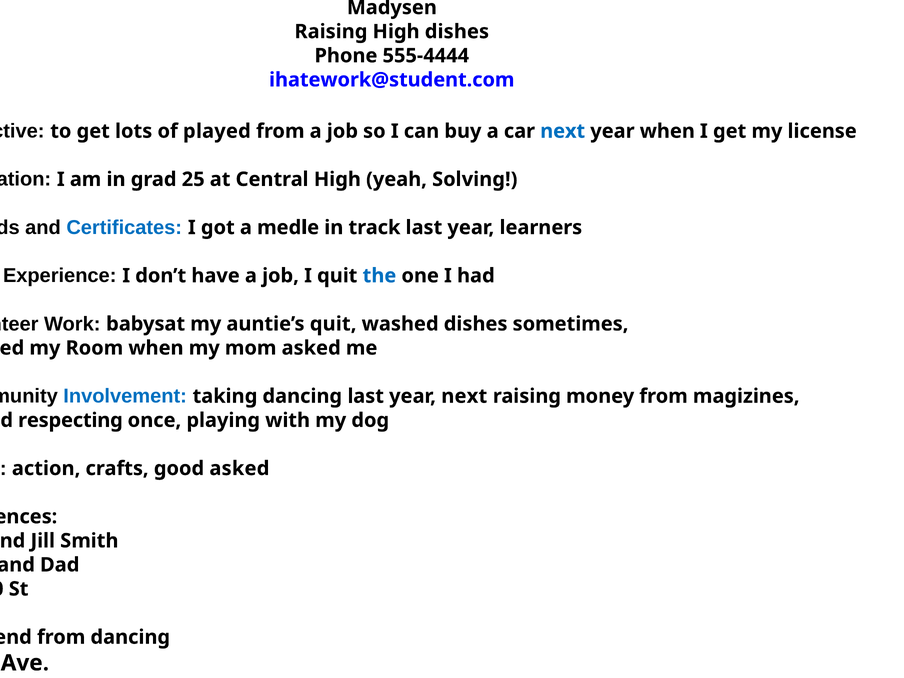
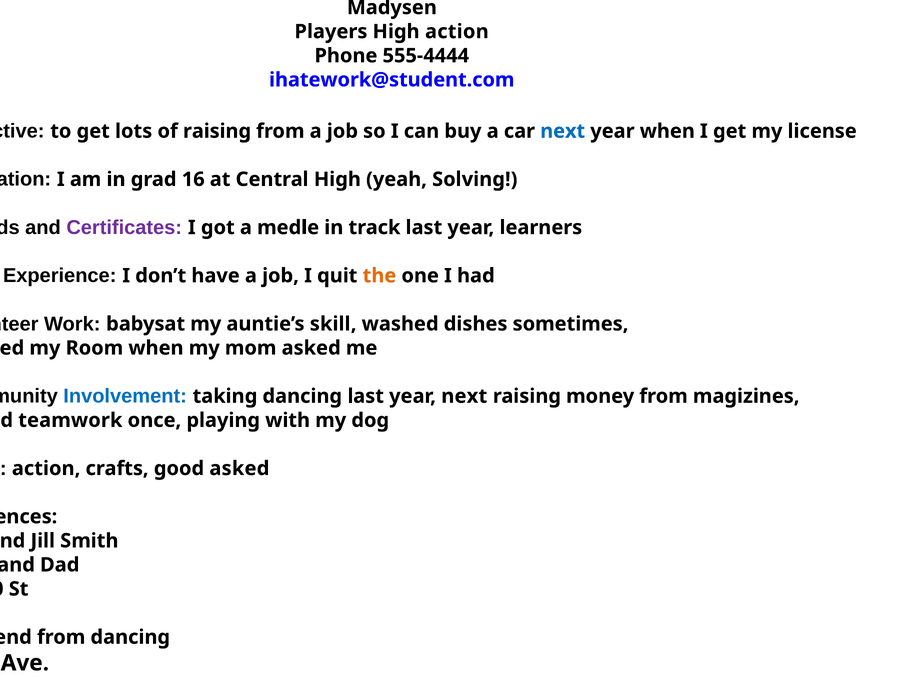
Raising at (331, 32): Raising -> Players
High dishes: dishes -> action
of played: played -> raising
25: 25 -> 16
Certificates colour: blue -> purple
the colour: blue -> orange
auntie’s quit: quit -> skill
respecting: respecting -> teamwork
